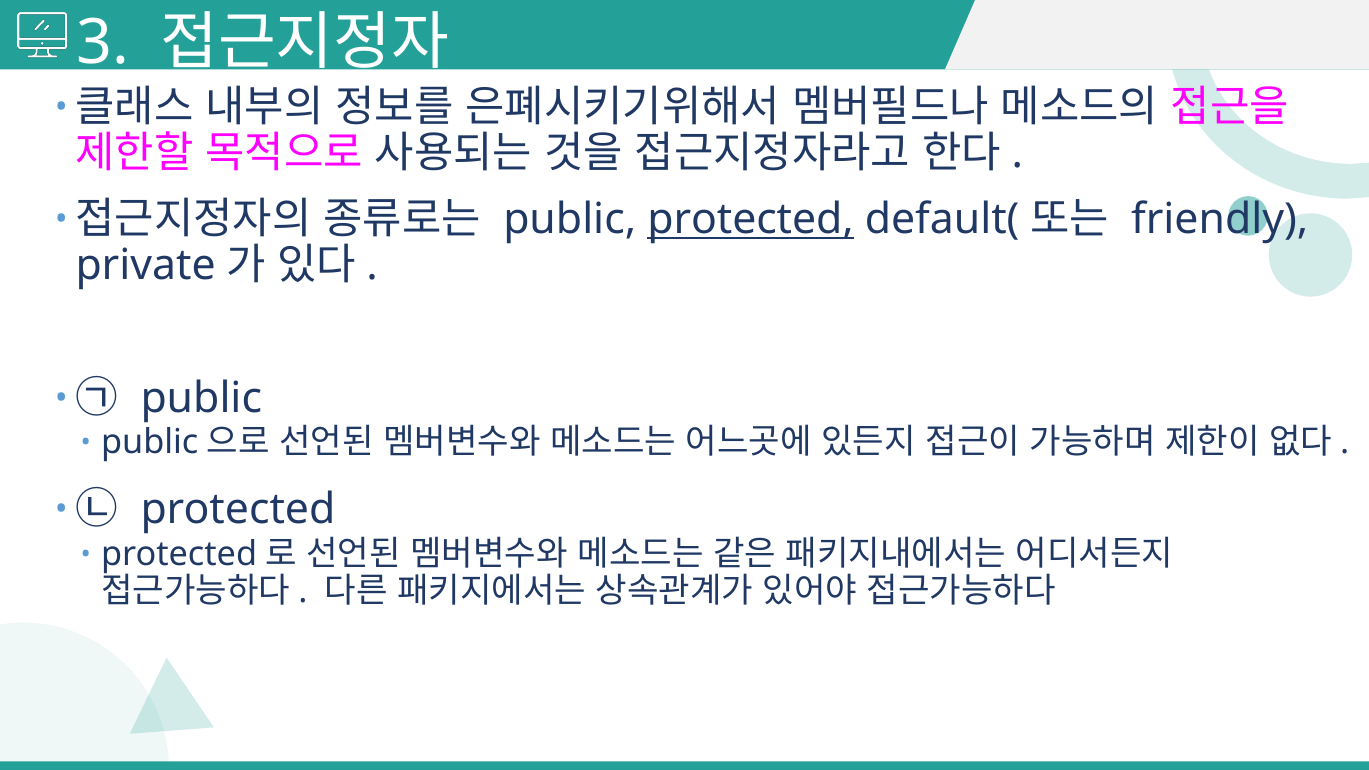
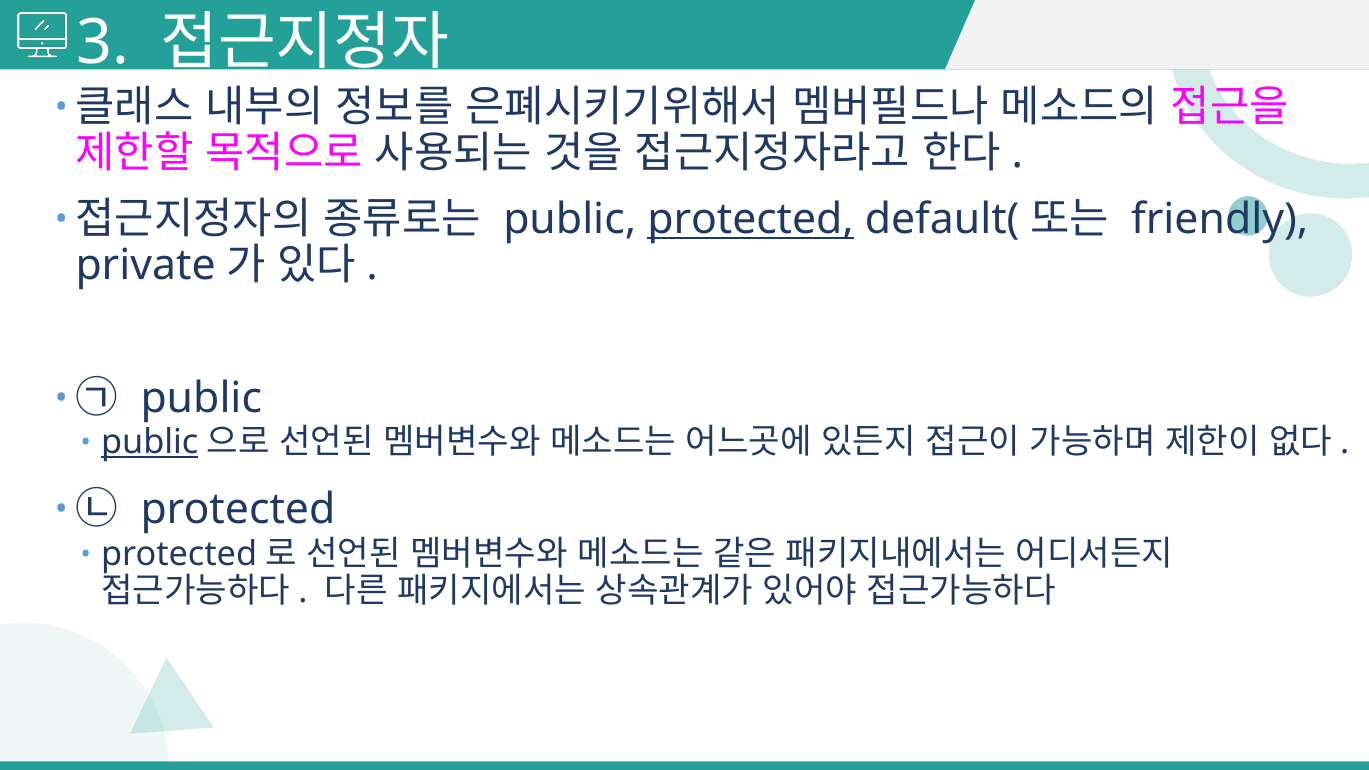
public at (150, 443) underline: none -> present
